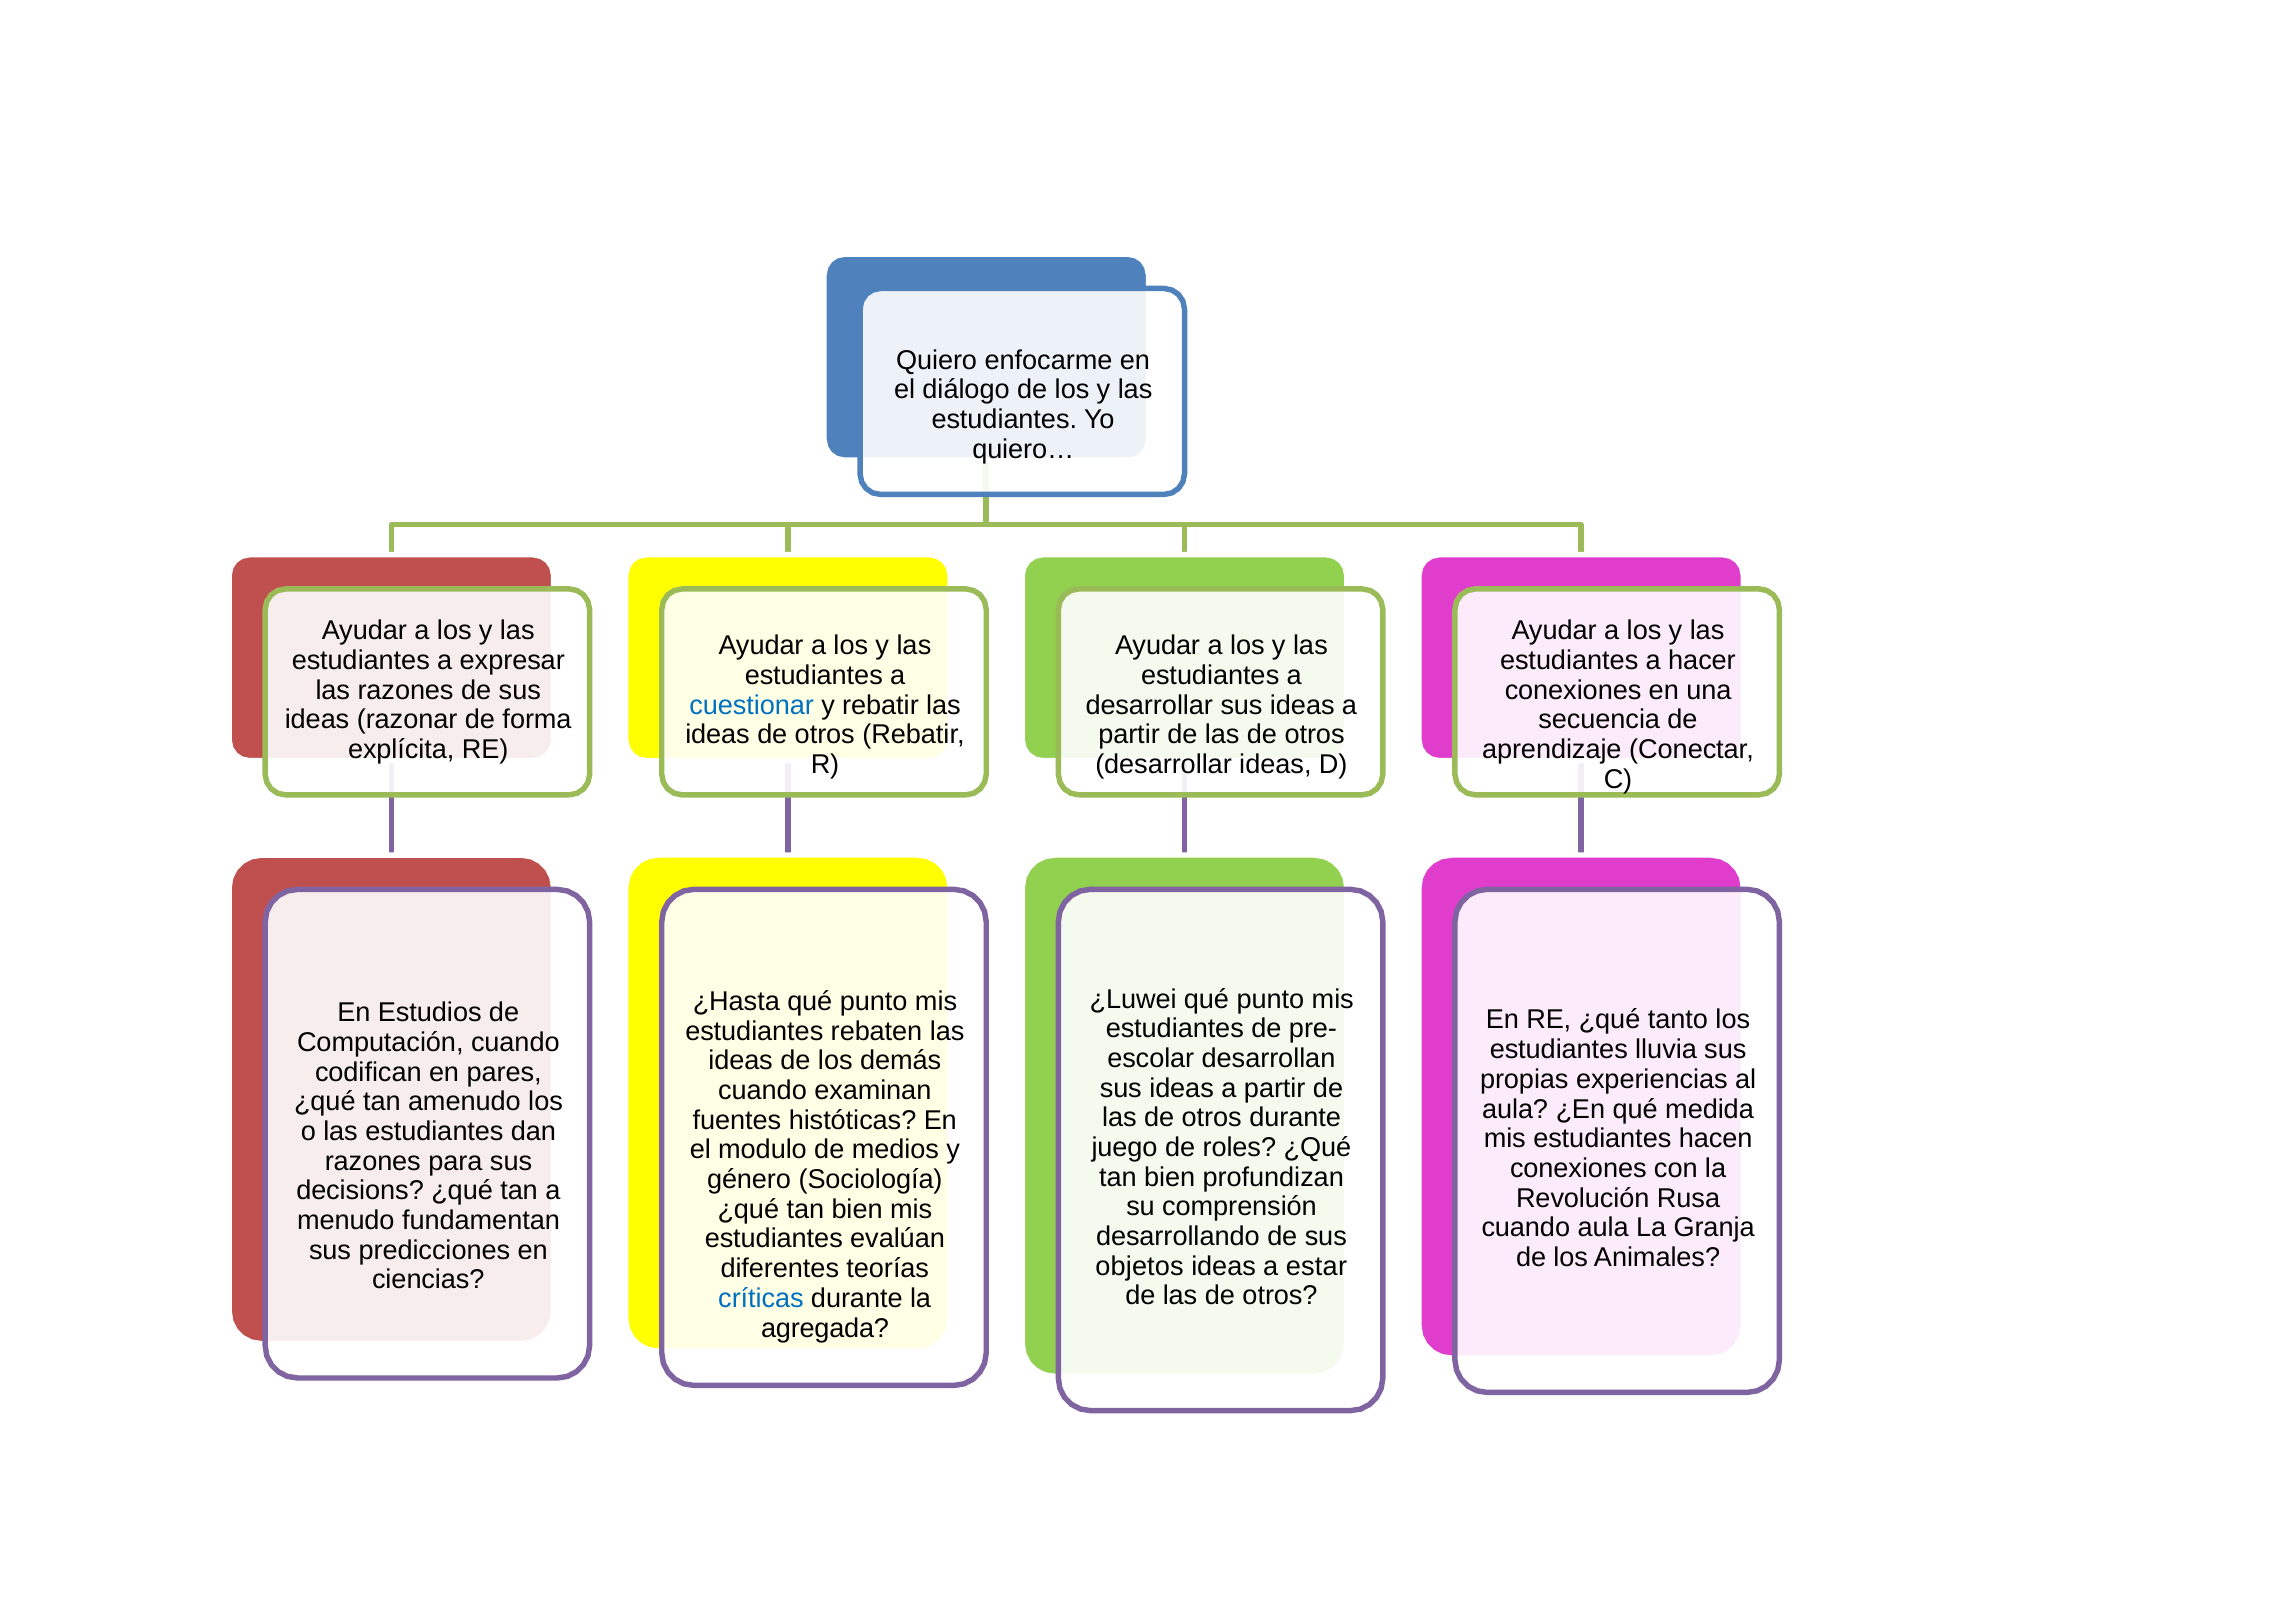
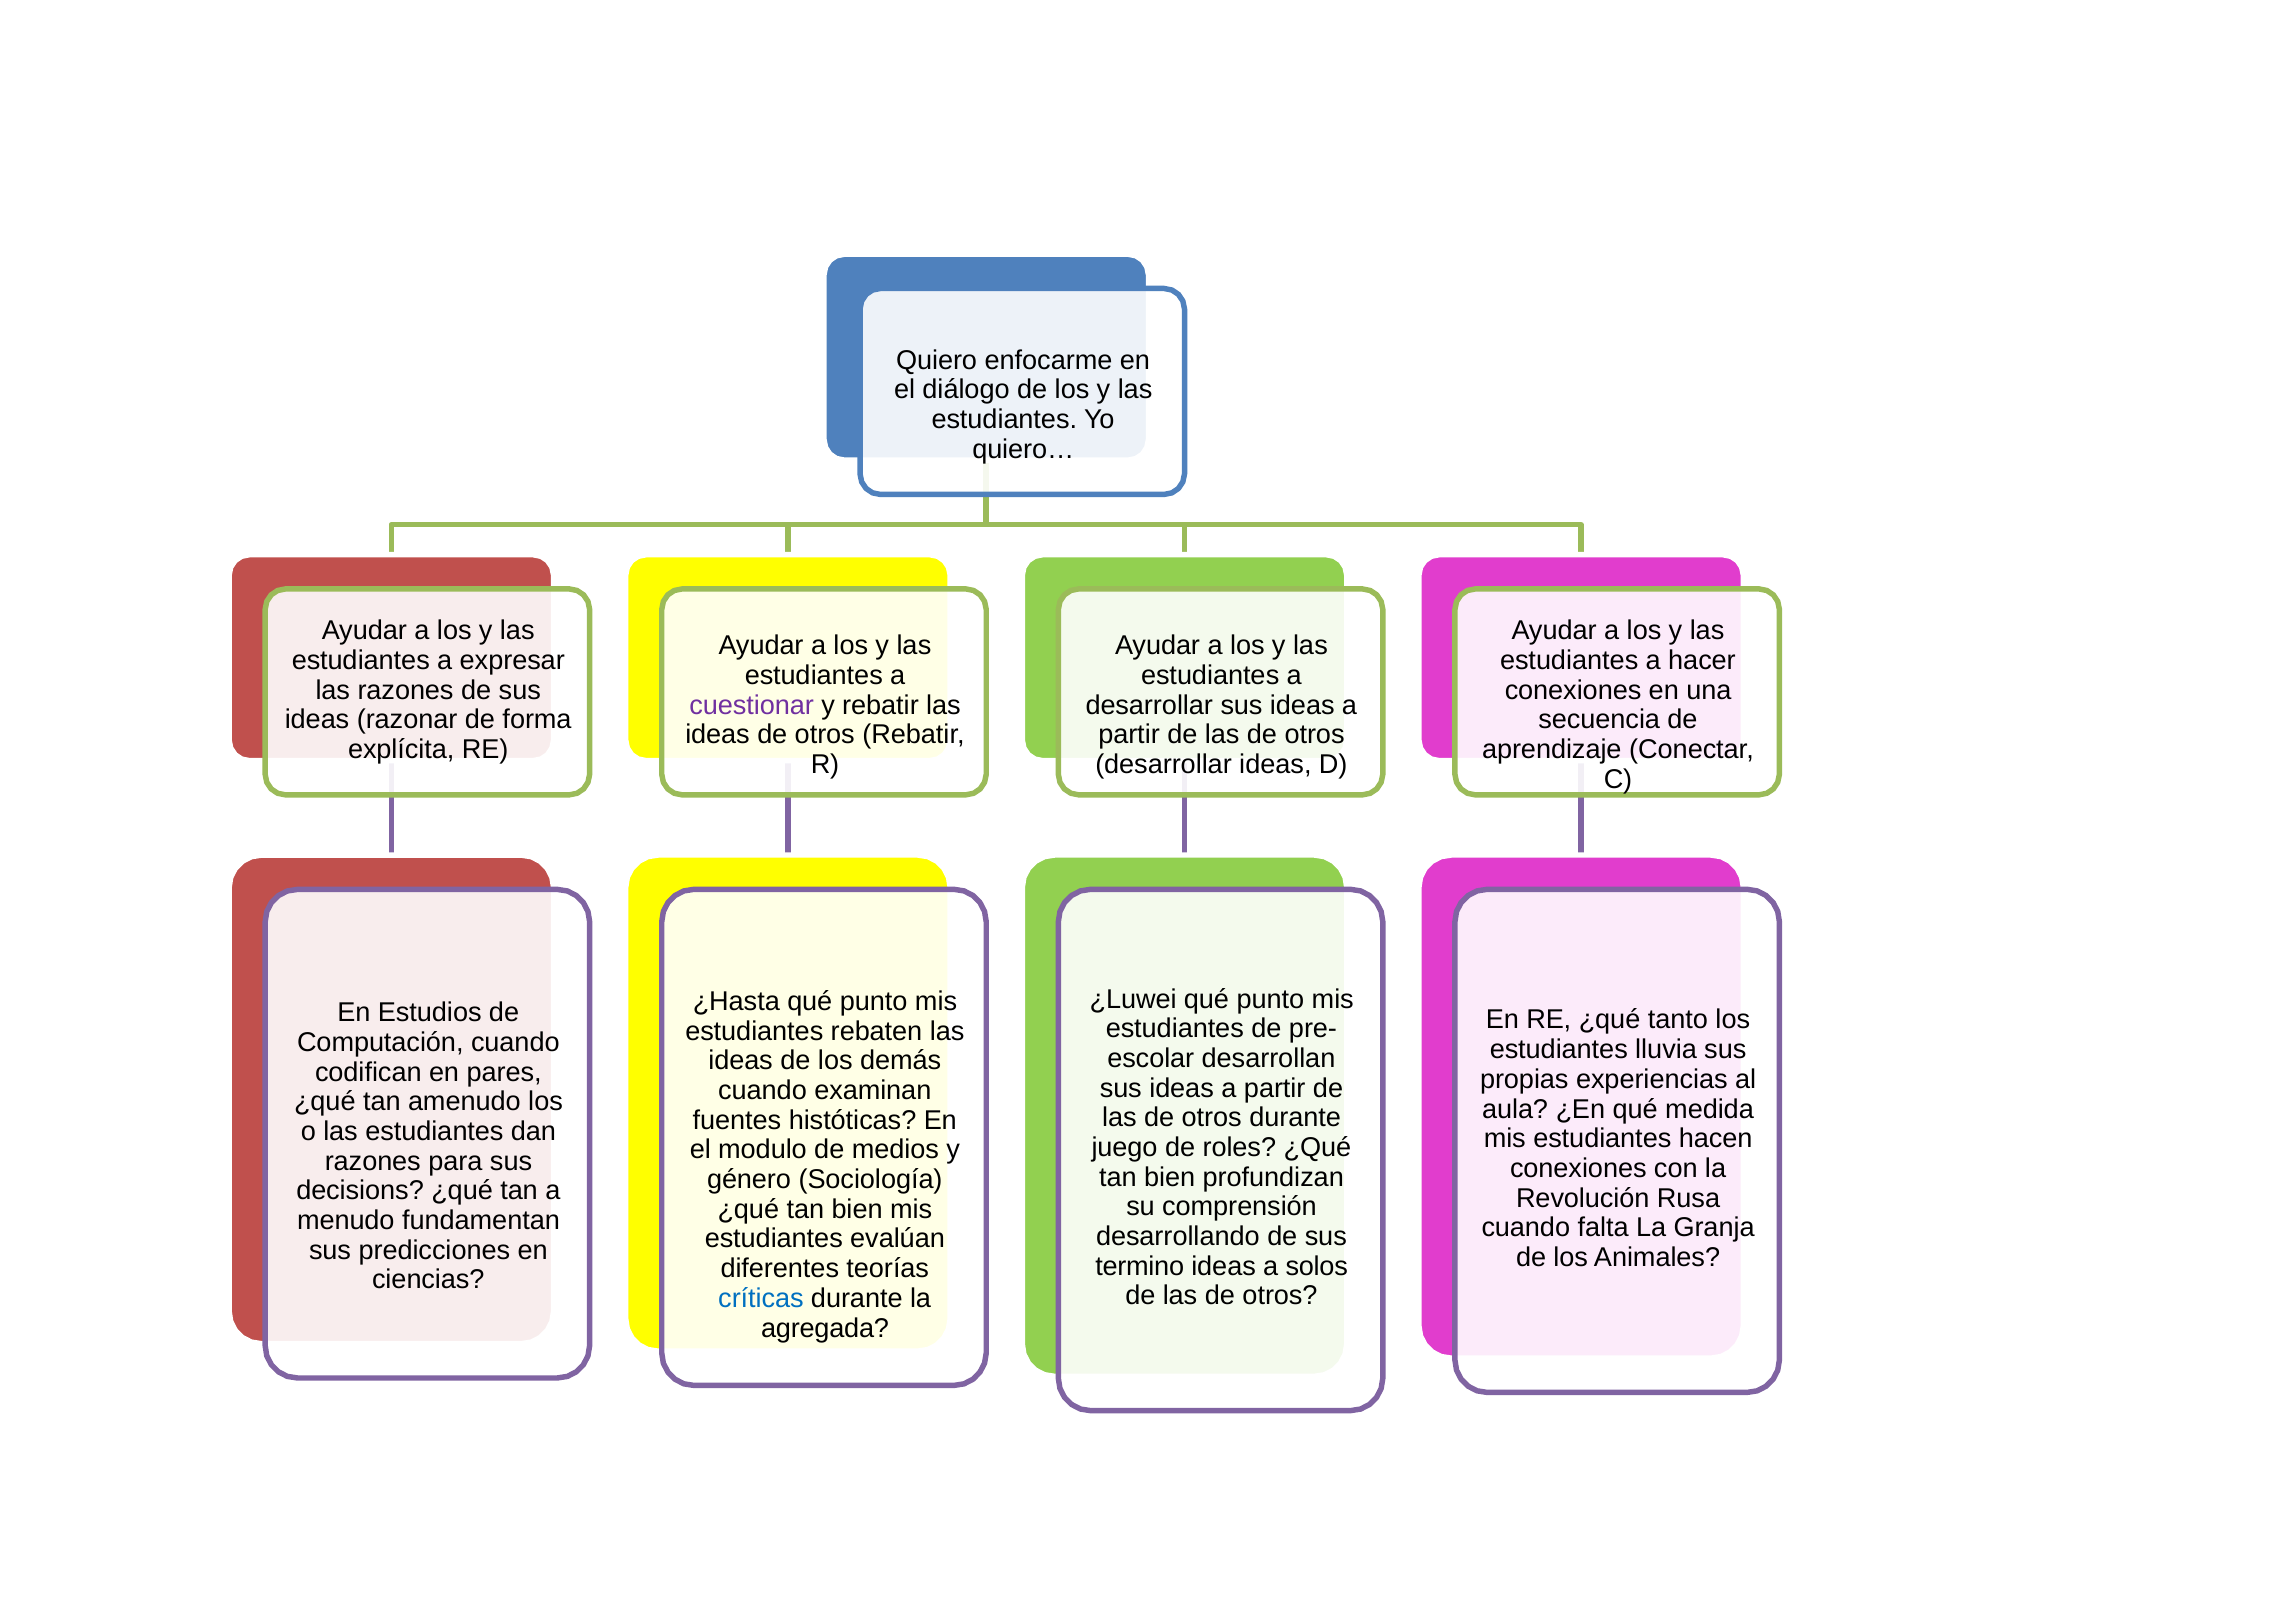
cuestionar colour: blue -> purple
cuando aula: aula -> falta
objetos: objetos -> termino
estar: estar -> solos
